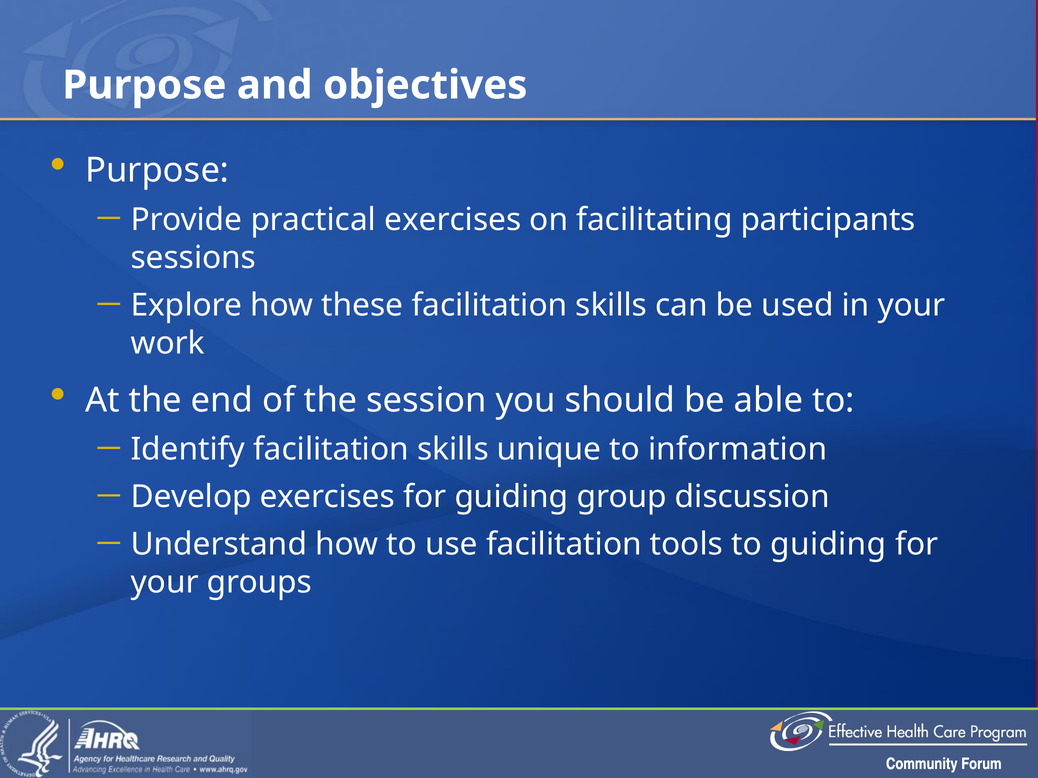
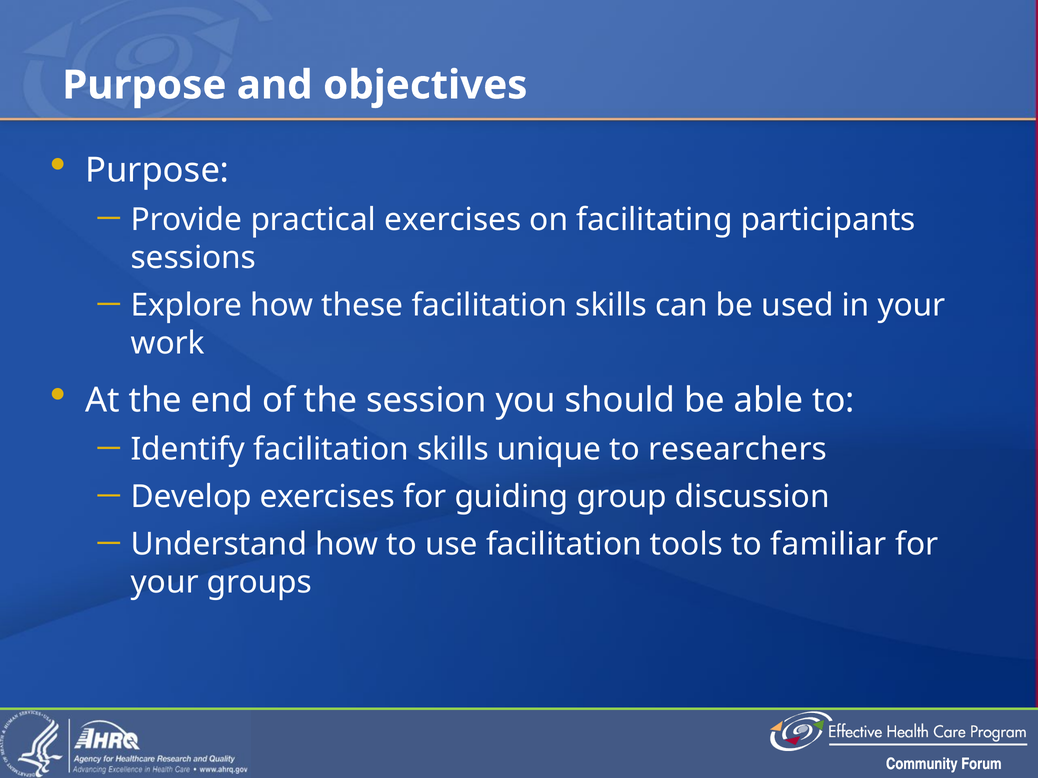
information: information -> researchers
to guiding: guiding -> familiar
